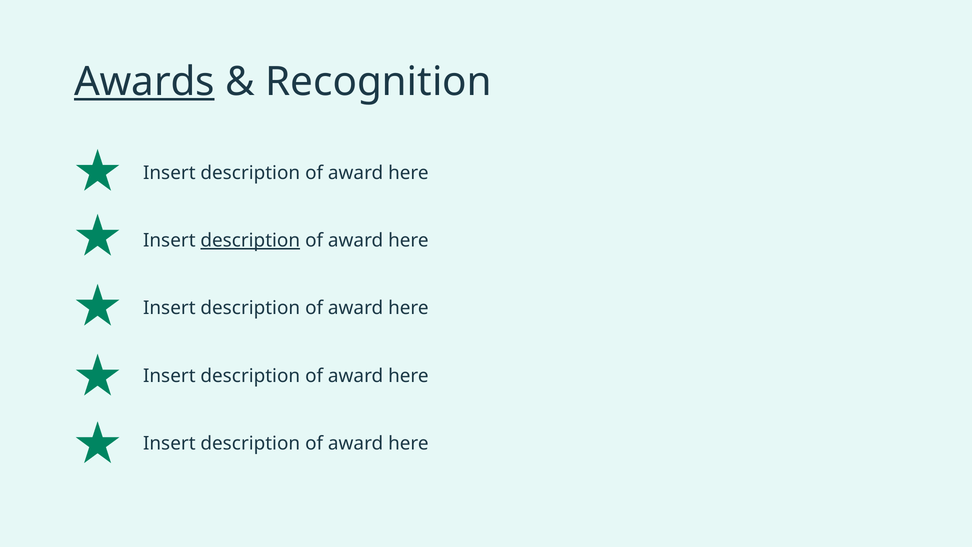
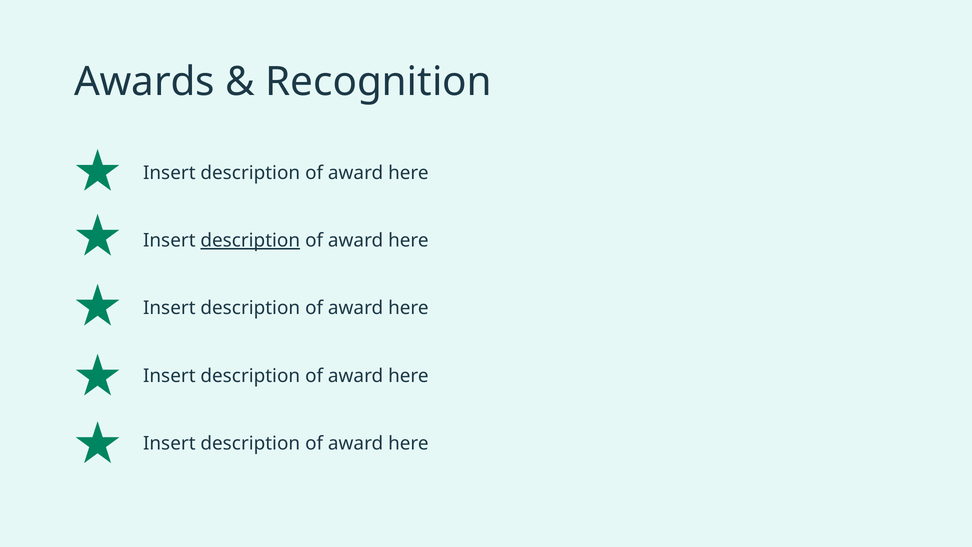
Awards underline: present -> none
